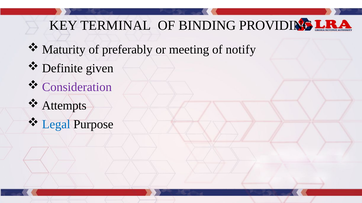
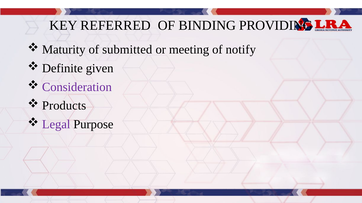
TERMINAL: TERMINAL -> REFERRED
preferably: preferably -> submitted
Attempts: Attempts -> Products
Legal colour: blue -> purple
